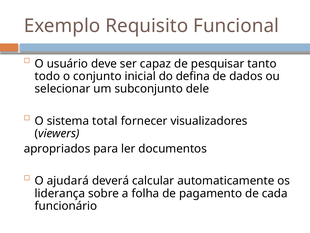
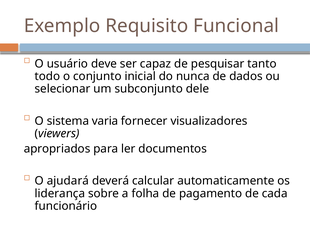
defina: defina -> nunca
total: total -> varia
